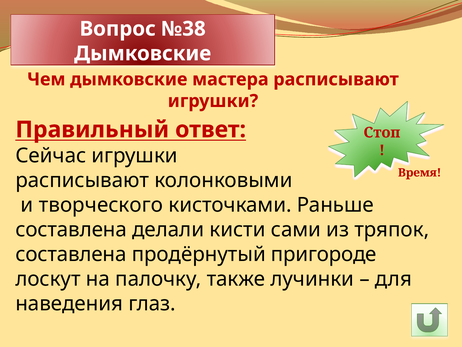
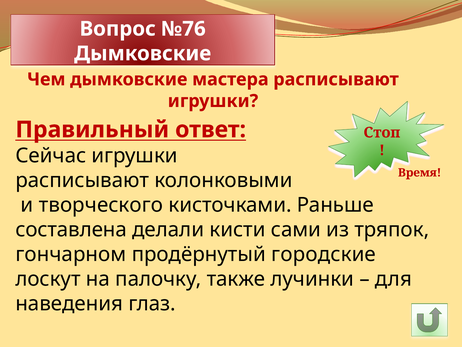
№38: №38 -> №76
составлена at (71, 254): составлена -> гончарном
пригороде: пригороде -> городские
